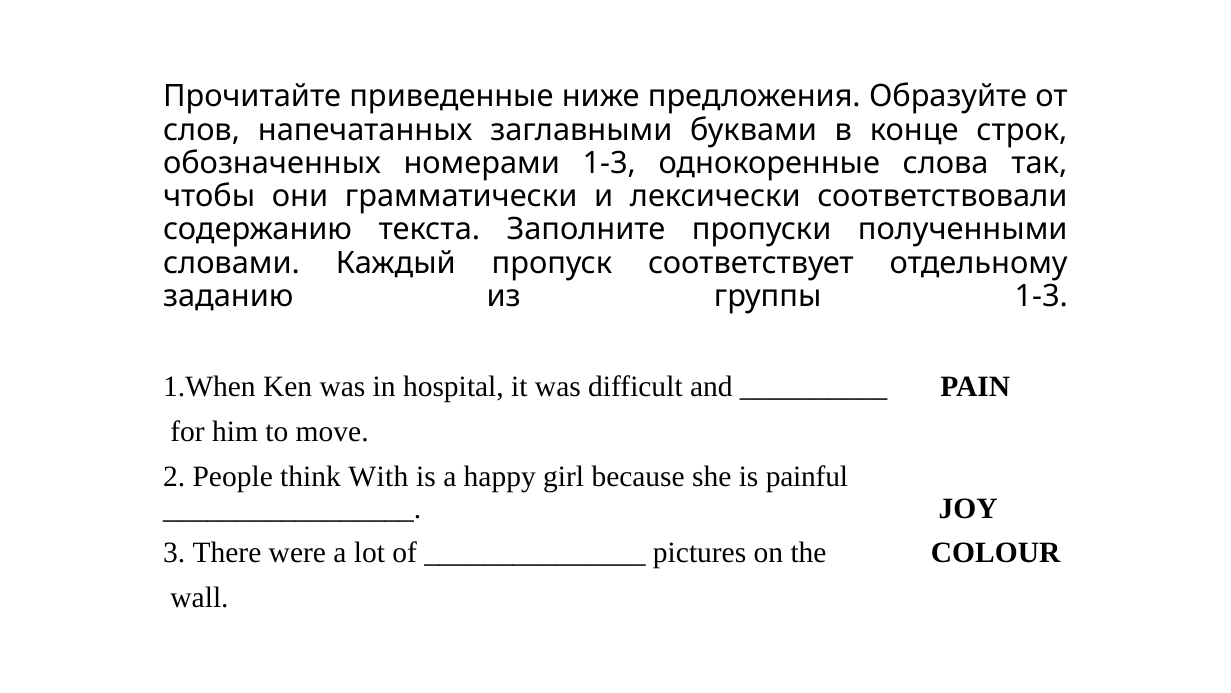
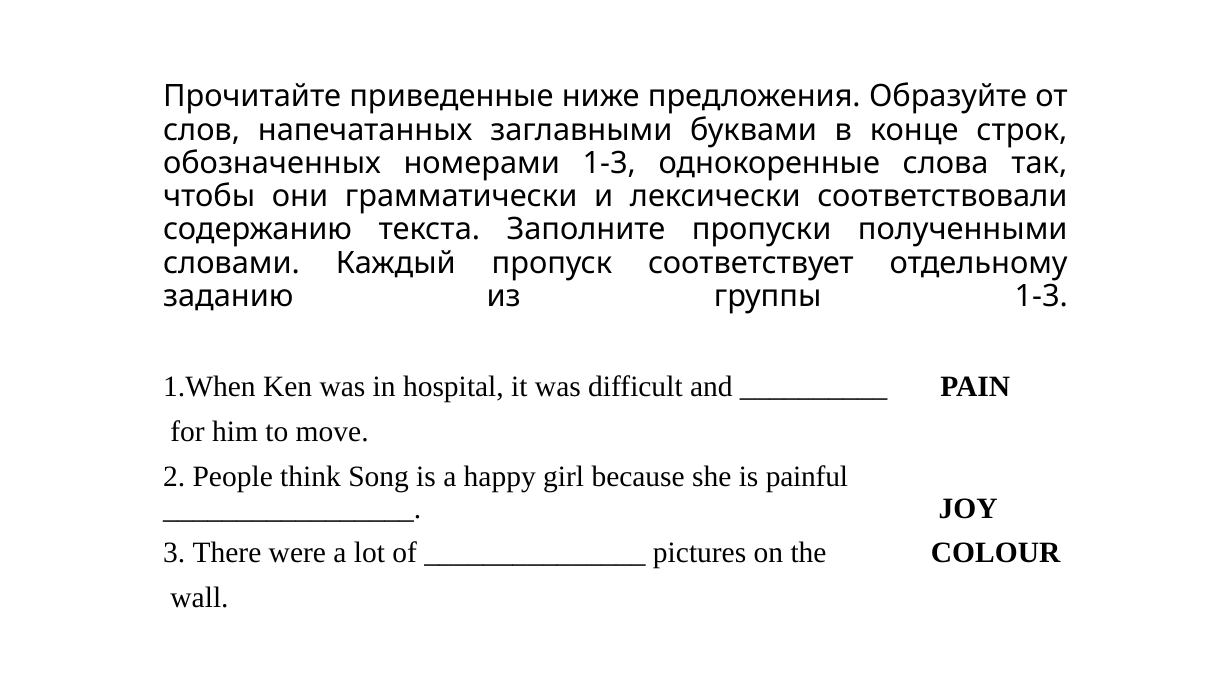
With: With -> Song
